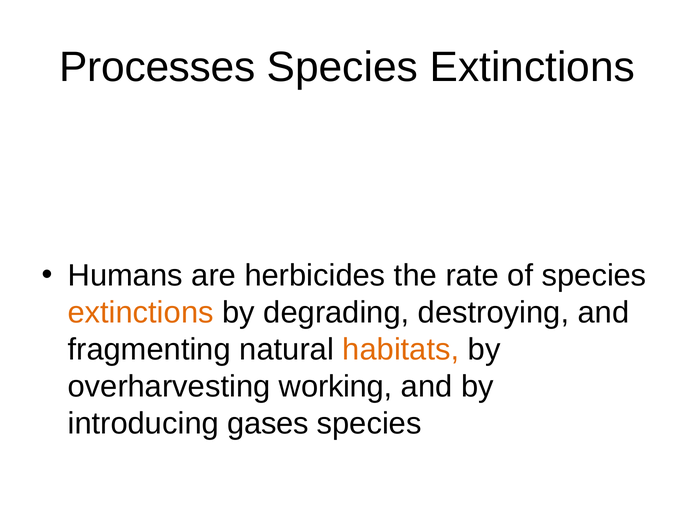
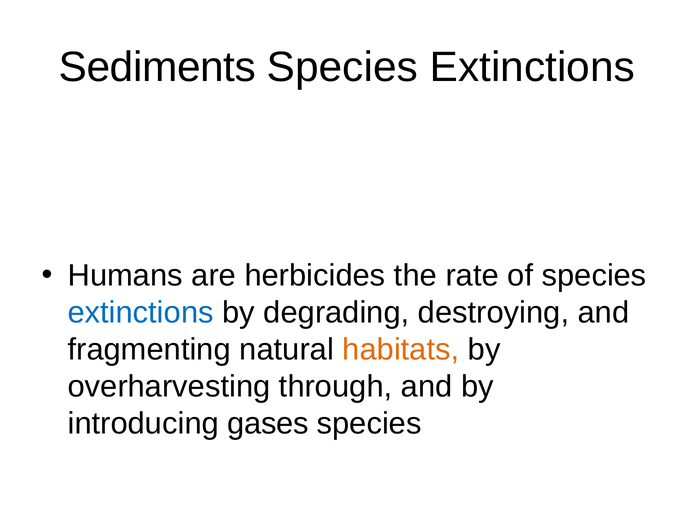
Processes: Processes -> Sediments
extinctions at (141, 313) colour: orange -> blue
working: working -> through
